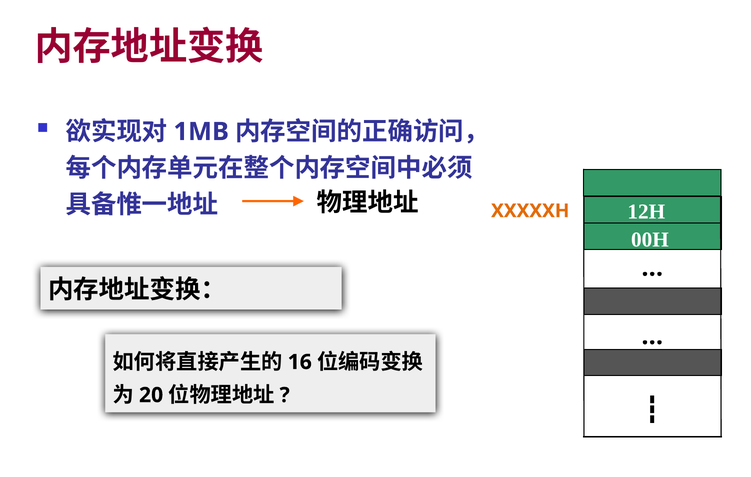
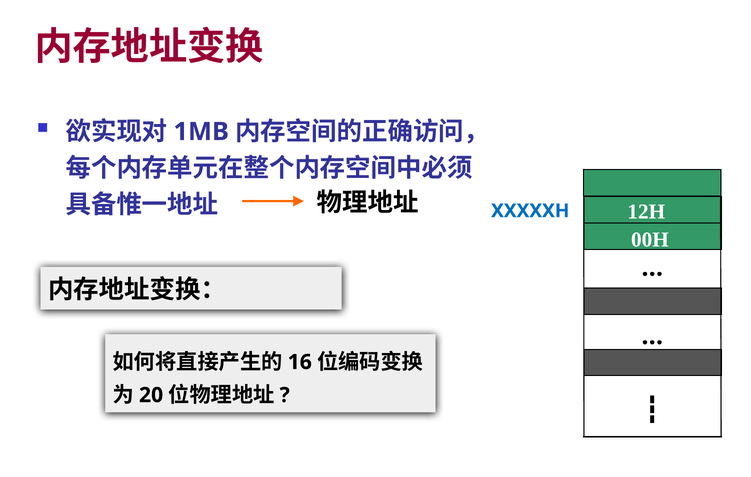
XXXXXH colour: orange -> blue
